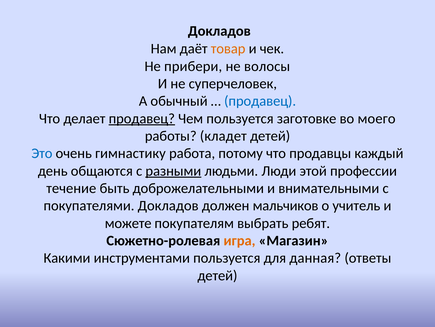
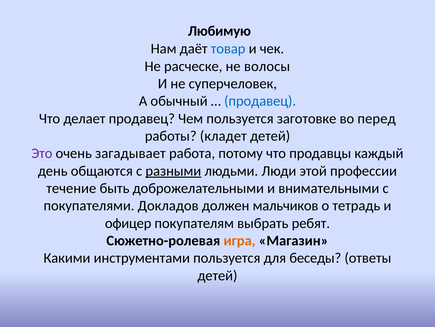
Докладов at (219, 31): Докладов -> Любимую
товар colour: orange -> blue
прибери: прибери -> расческе
продавец at (142, 118) underline: present -> none
моего: моего -> перед
Это colour: blue -> purple
гимнастику: гимнастику -> загадывает
учитель: учитель -> тетрадь
можете: можете -> офицер
данная: данная -> беседы
